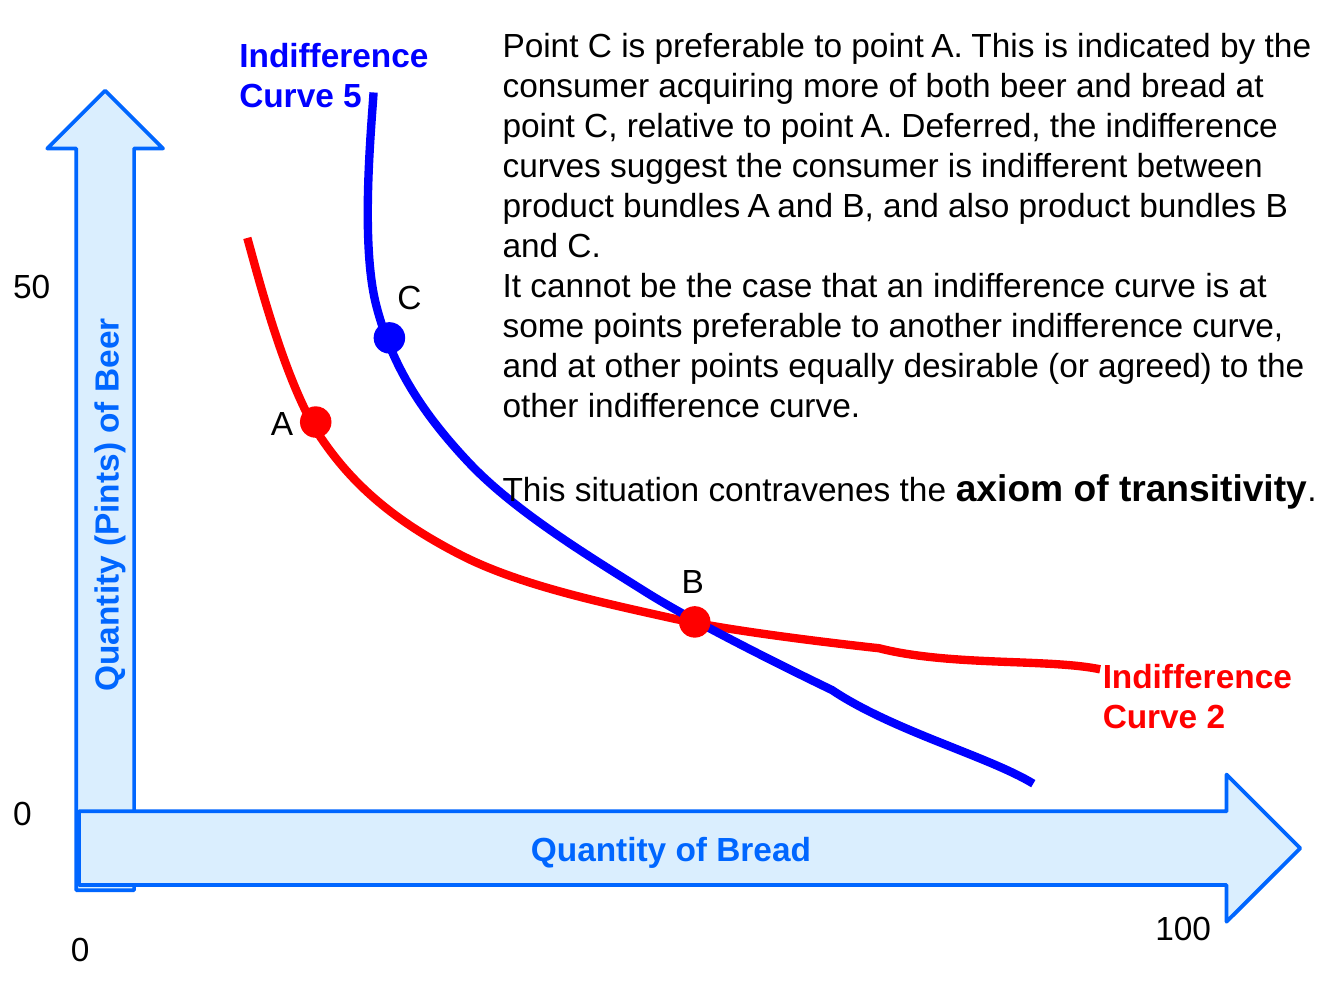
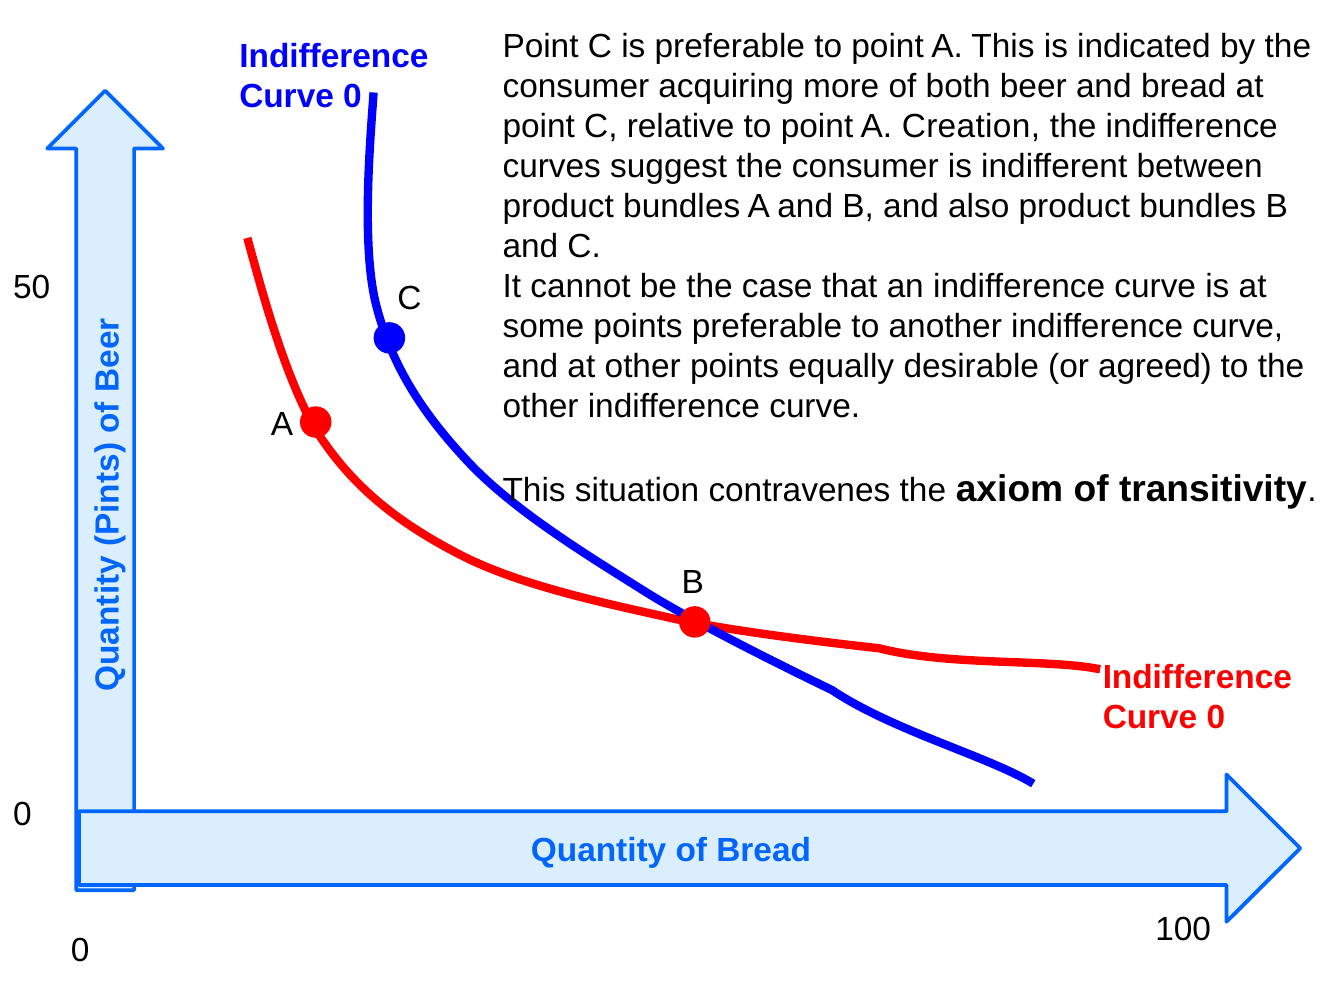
5 at (352, 97): 5 -> 0
Deferred: Deferred -> Creation
2 at (1216, 718): 2 -> 0
